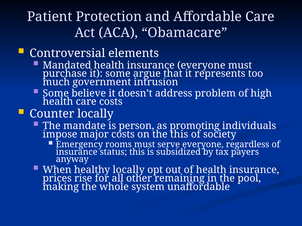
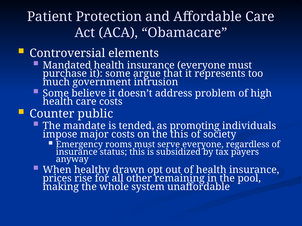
Counter locally: locally -> public
person: person -> tended
healthy locally: locally -> drawn
